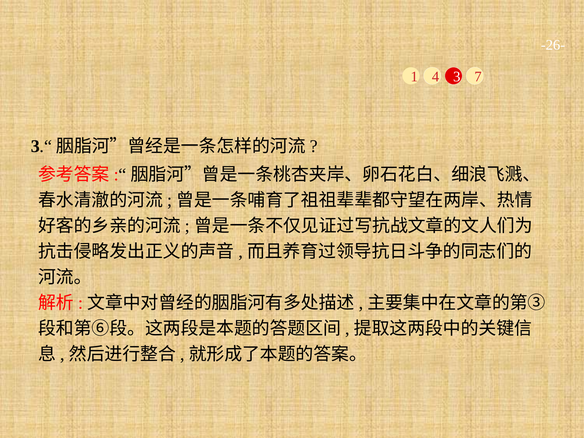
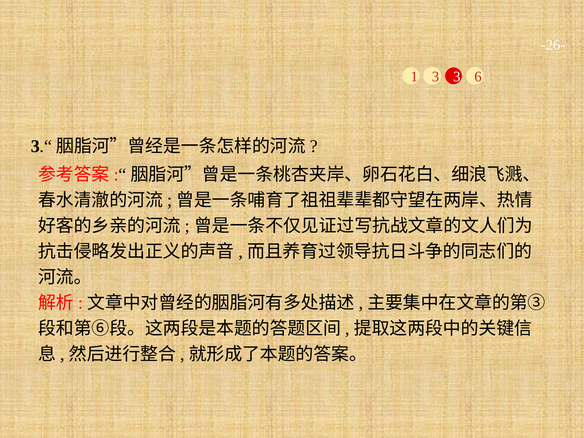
1 4: 4 -> 3
7: 7 -> 6
